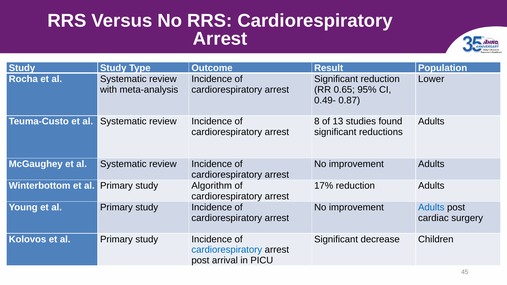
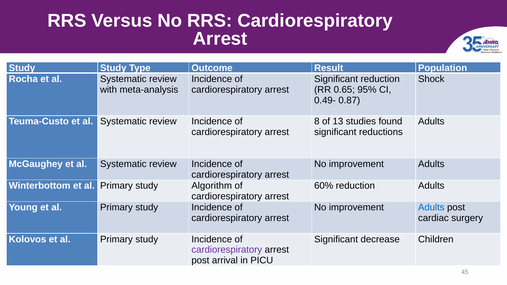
Lower: Lower -> Shock
17%: 17% -> 60%
cardiorespiratory at (227, 250) colour: blue -> purple
